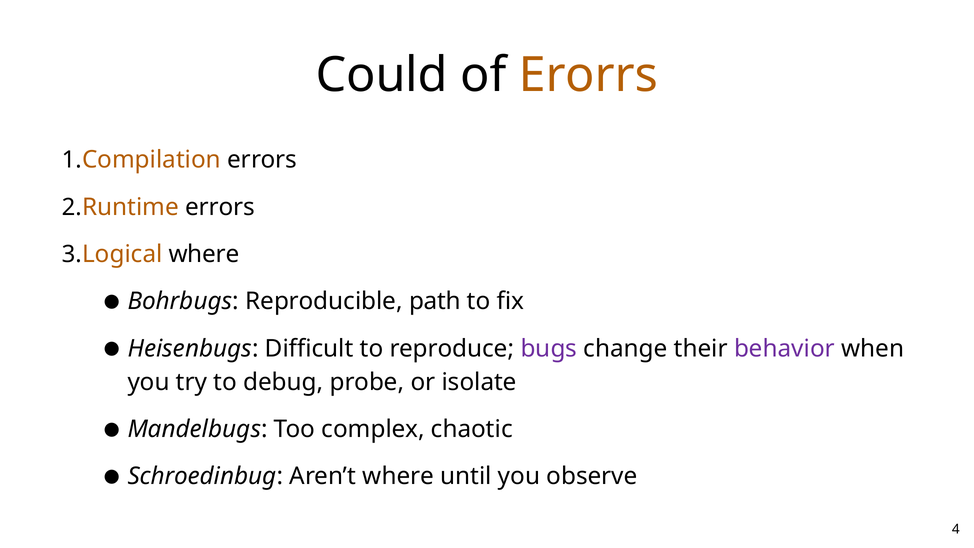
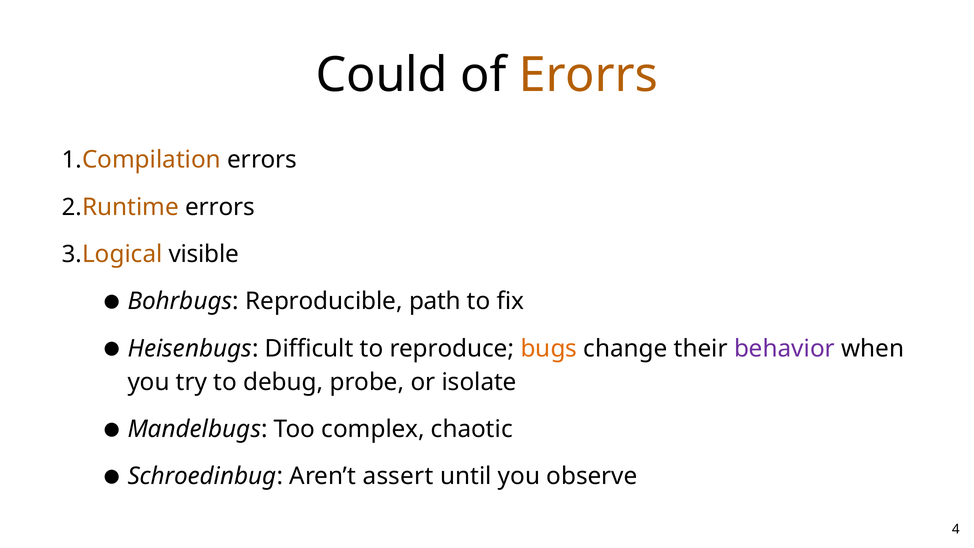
where at (204, 254): where -> visible
bugs colour: purple -> orange
Aren’t where: where -> assert
